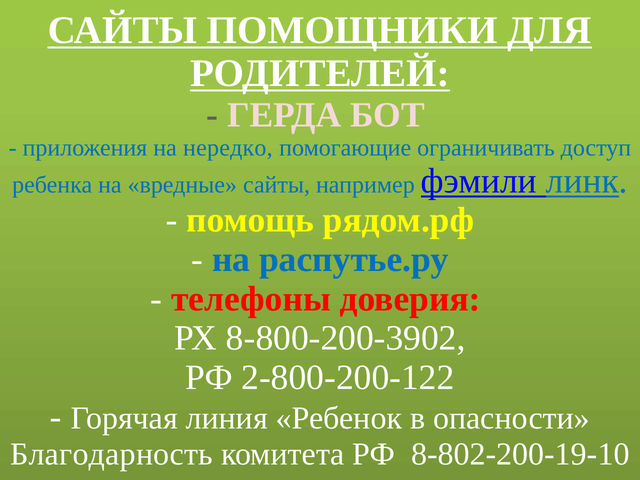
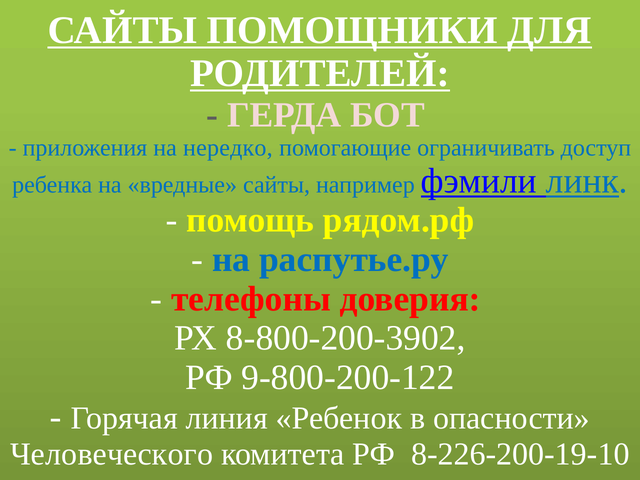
2-800-200-122: 2-800-200-122 -> 9-800-200-122
Благодарность: Благодарность -> Человеческого
8-802-200-19-10: 8-802-200-19-10 -> 8-226-200-19-10
